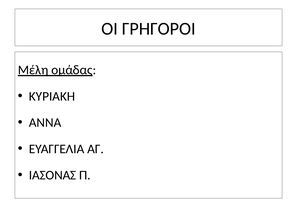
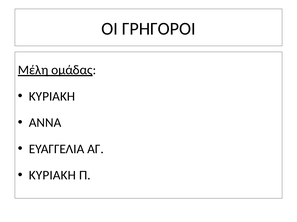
ΙΑΣΟΝΑΣ at (53, 176): ΙΑΣΟΝΑΣ -> ΚΥΡΙΑΚΗ
